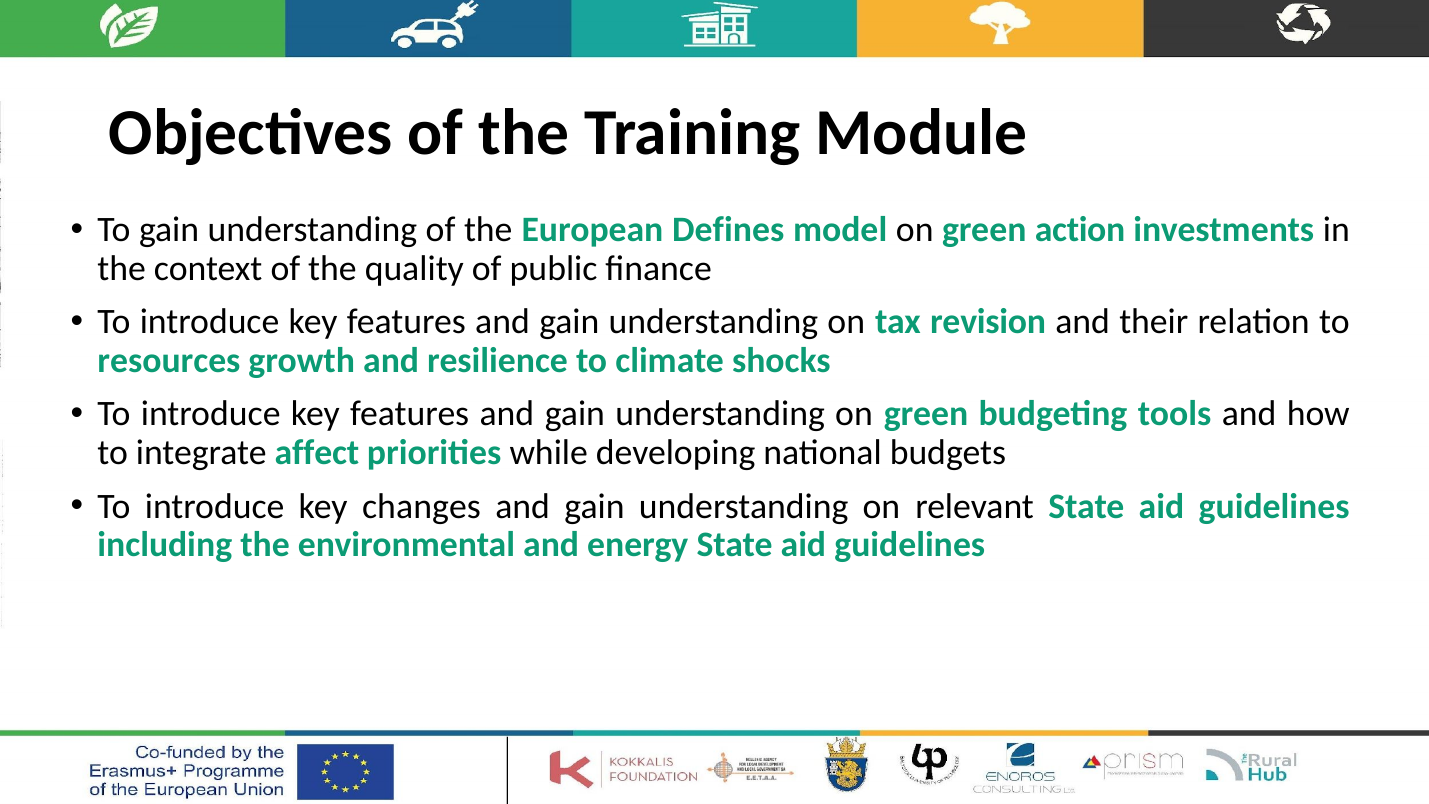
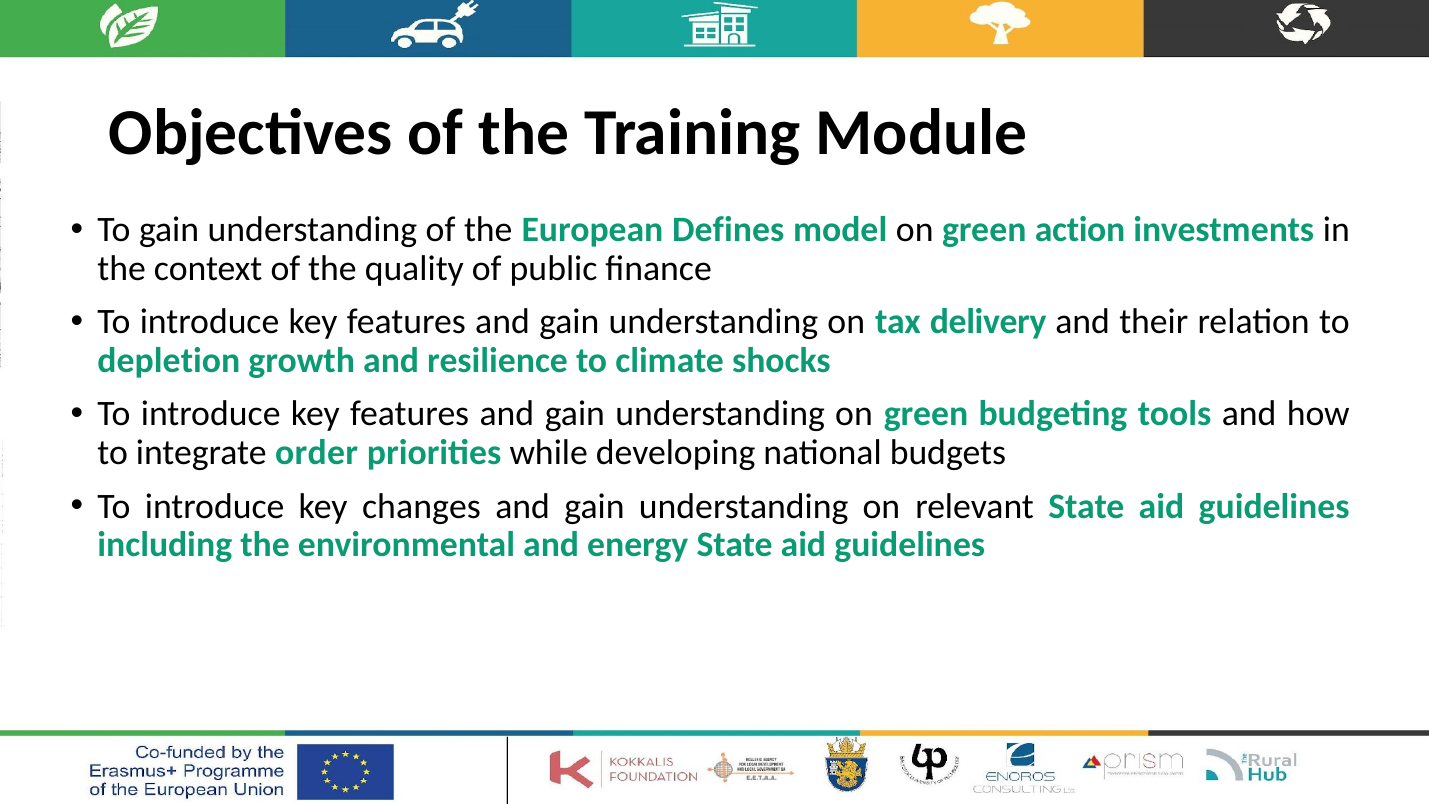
revision: revision -> delivery
resources: resources -> depletion
affect: affect -> order
